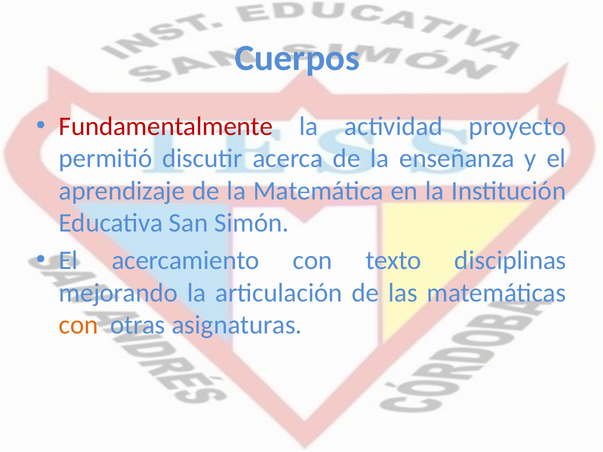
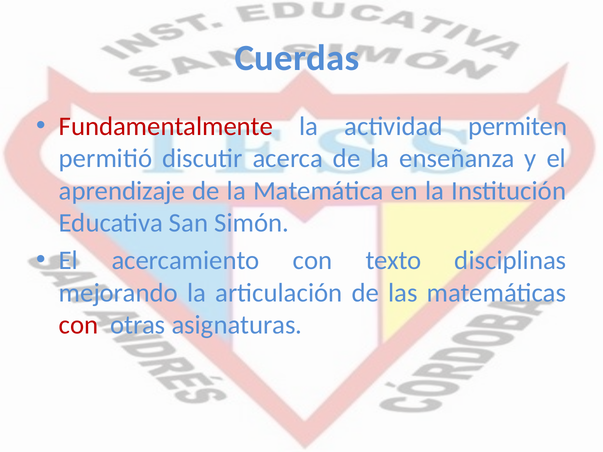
Cuerpos: Cuerpos -> Cuerdas
proyecto: proyecto -> permiten
con at (78, 325) colour: orange -> red
